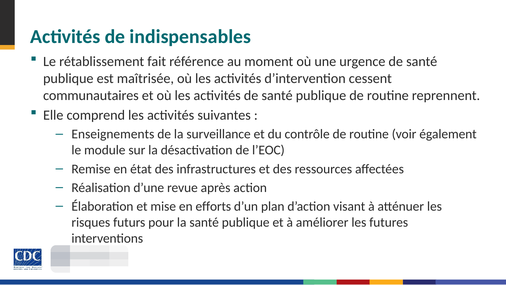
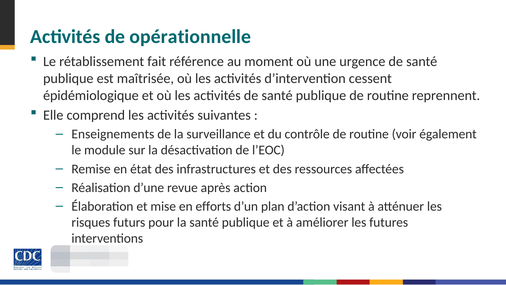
indispensables: indispensables -> opérationnelle
communautaires: communautaires -> épidémiologique
